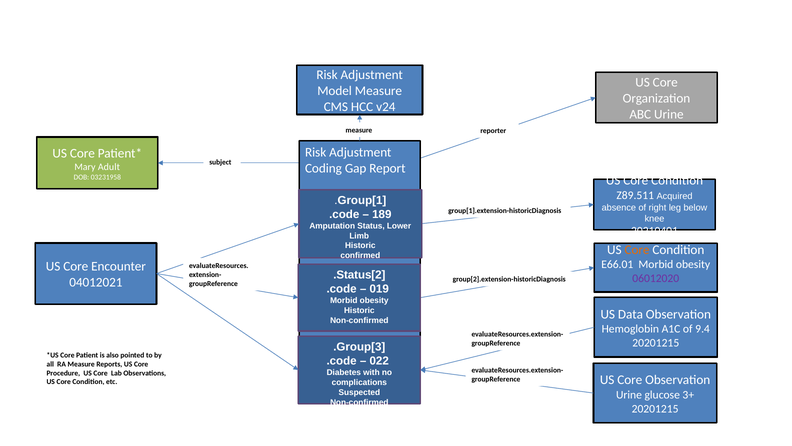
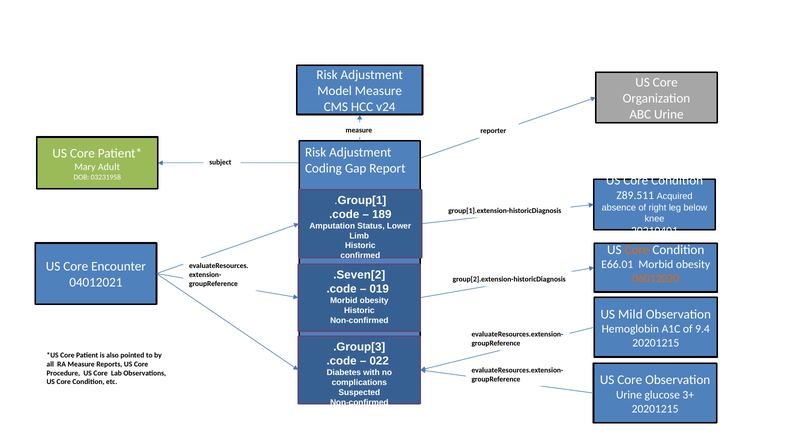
.Status[2: .Status[2 -> .Seven[2
06012020 colour: purple -> orange
Data: Data -> Mild
